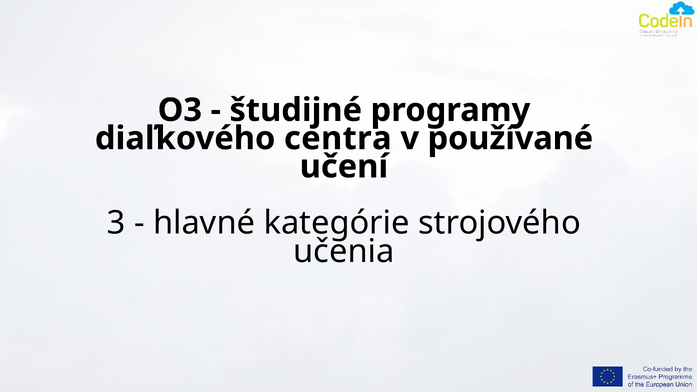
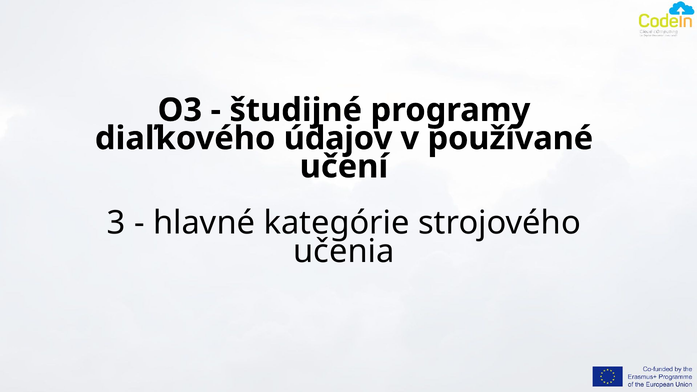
centra: centra -> údajov
